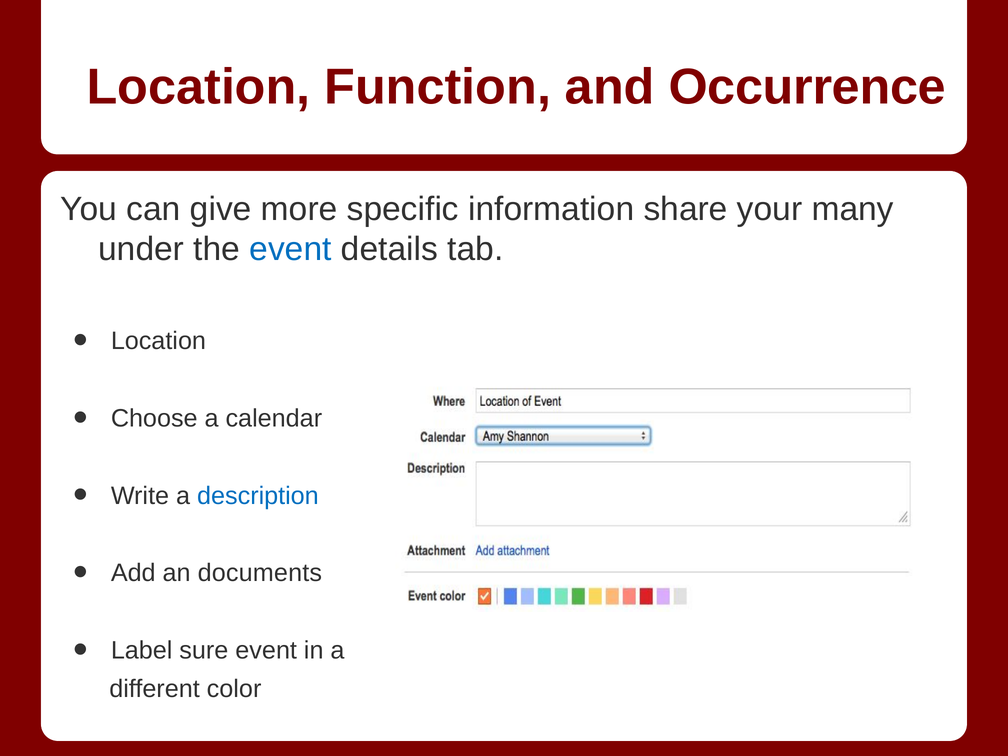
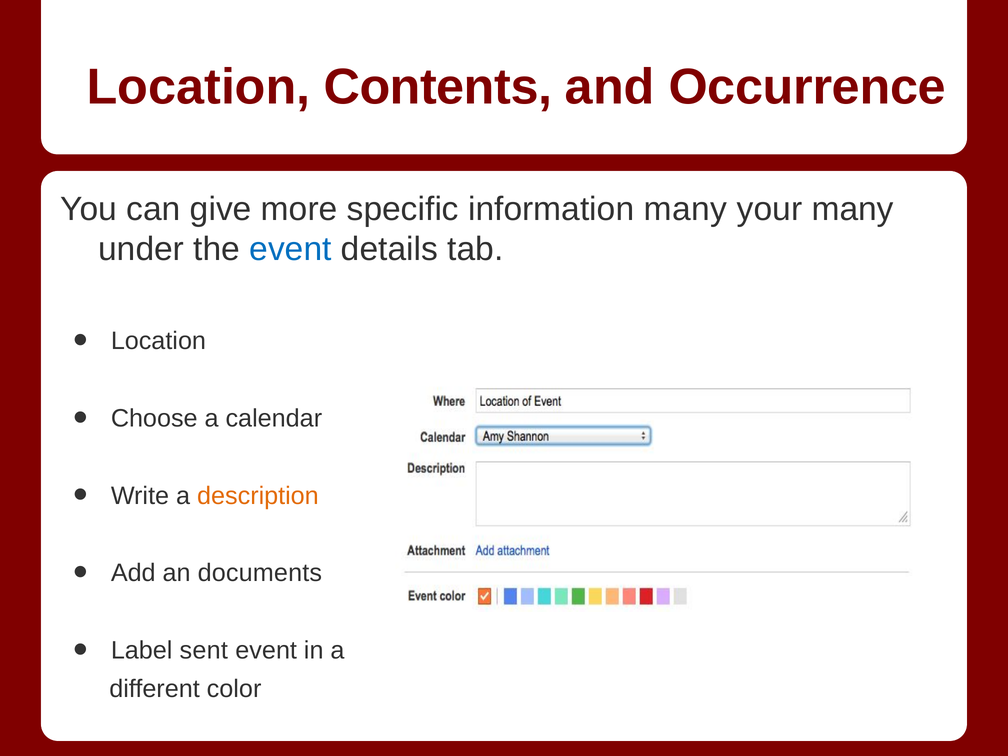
Function: Function -> Contents
information share: share -> many
description colour: blue -> orange
sure: sure -> sent
